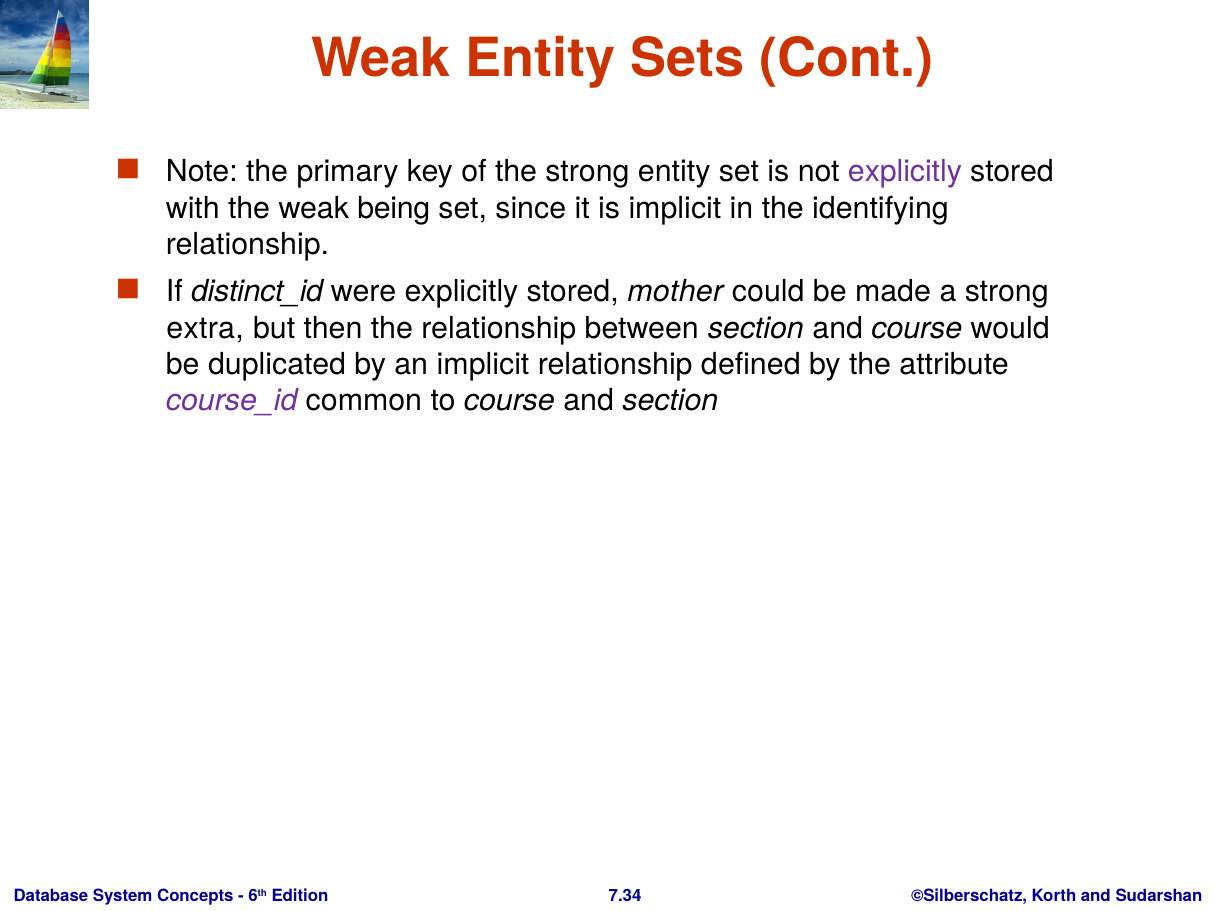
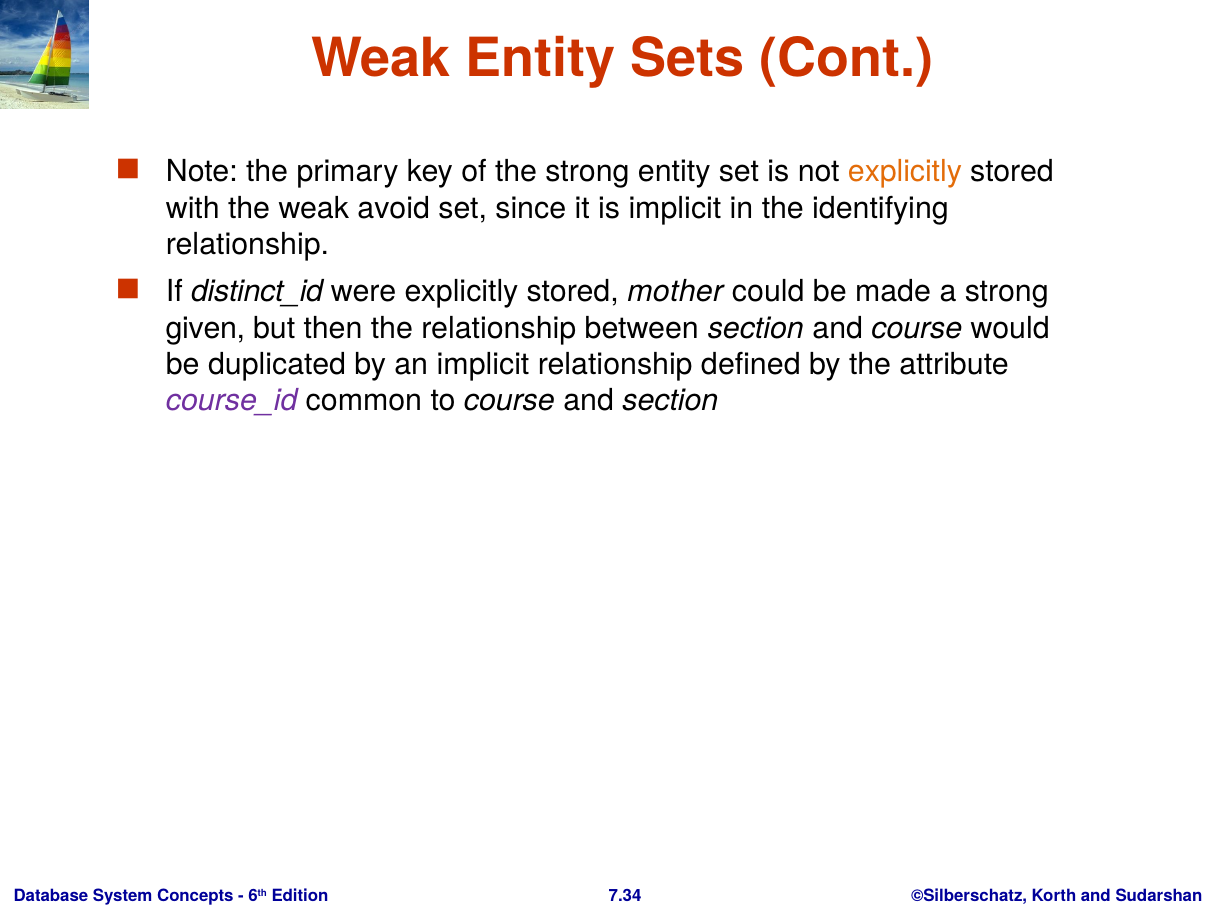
explicitly at (905, 172) colour: purple -> orange
being: being -> avoid
extra: extra -> given
